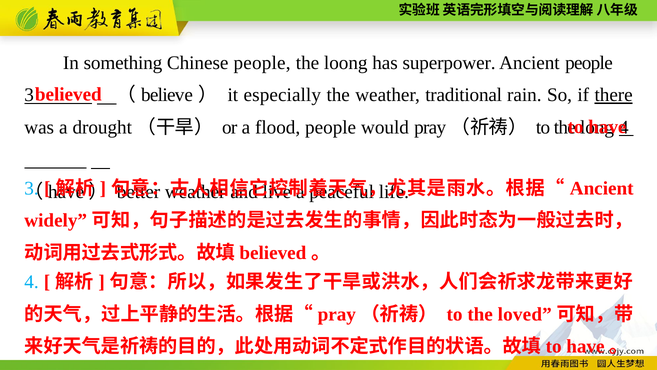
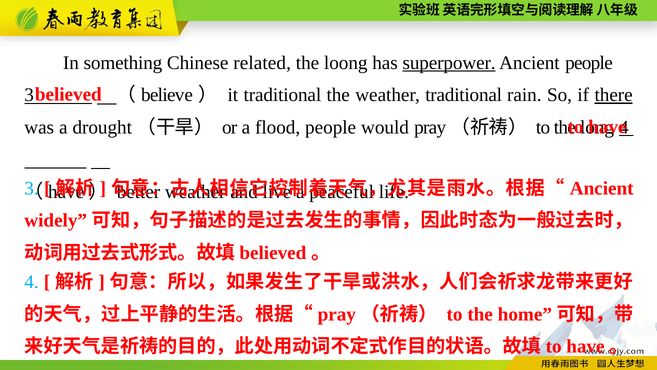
Chinese people: people -> related
superpower underline: none -> present
it especially: especially -> traditional
loved: loved -> home
